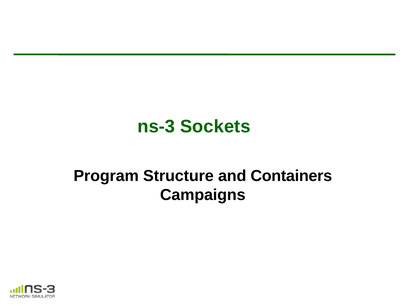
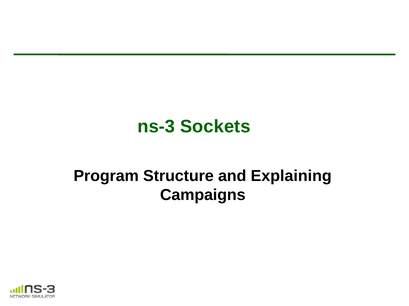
Containers: Containers -> Explaining
